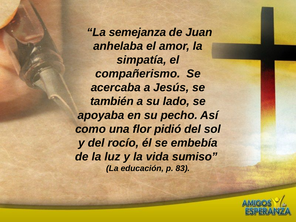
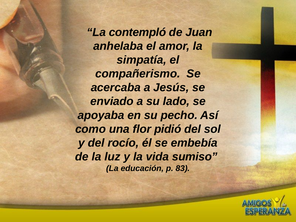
semejanza: semejanza -> contempló
también: también -> enviado
